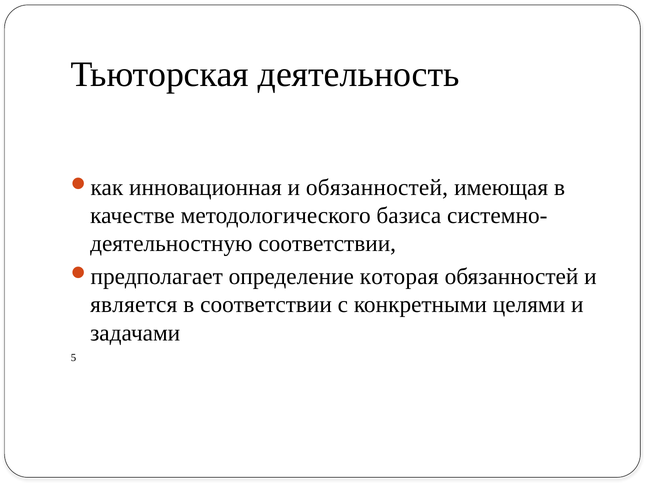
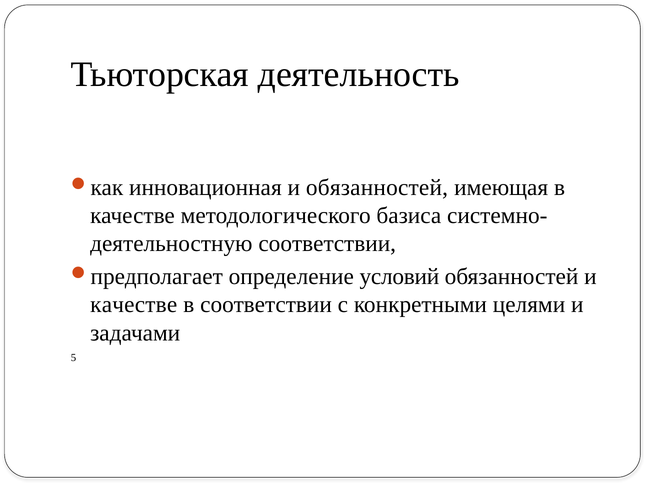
которая: которая -> условий
является at (134, 305): является -> качестве
